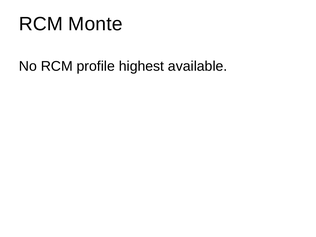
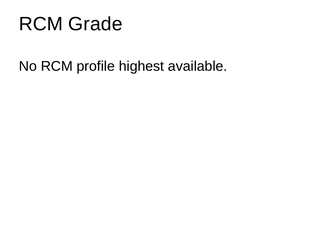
Monte: Monte -> Grade
